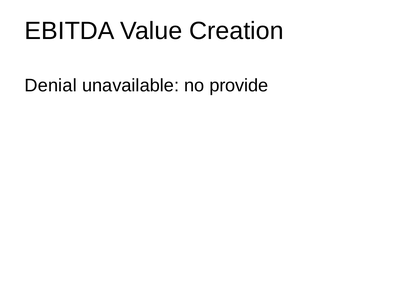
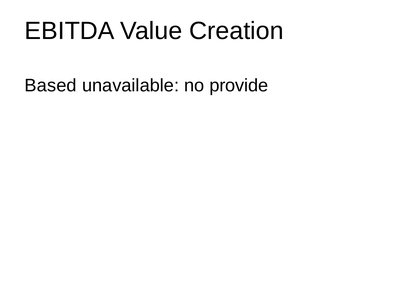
Denial: Denial -> Based
